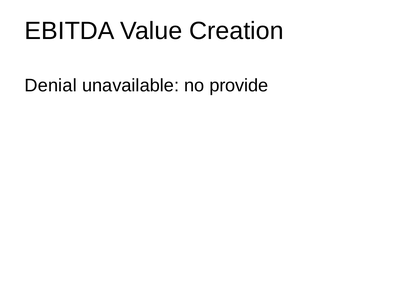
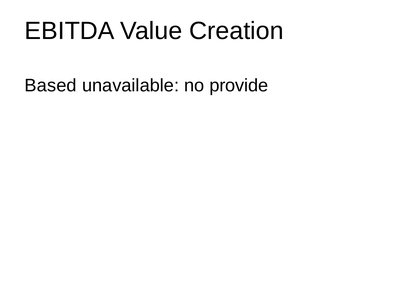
Denial: Denial -> Based
